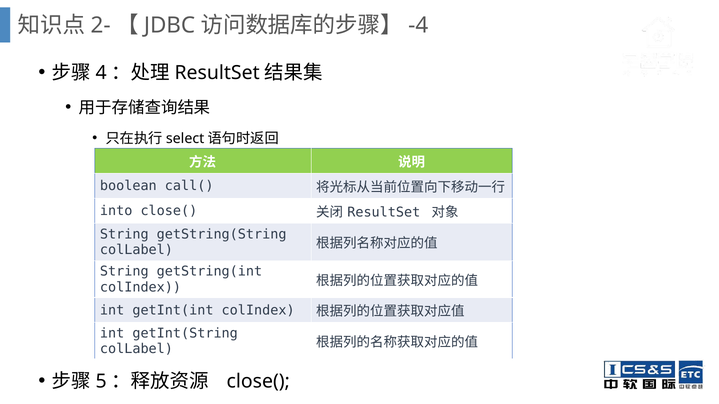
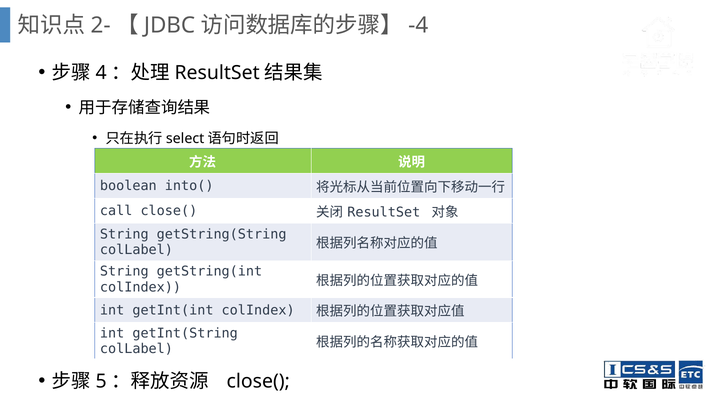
call(: call( -> into(
into: into -> call
